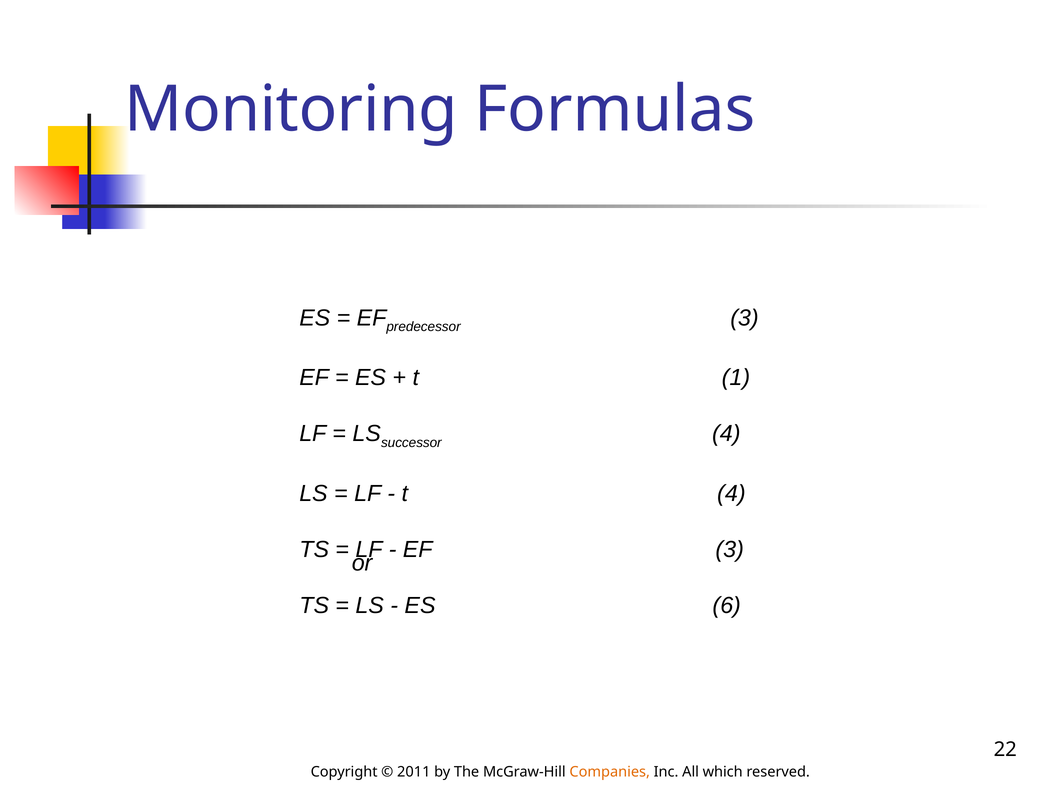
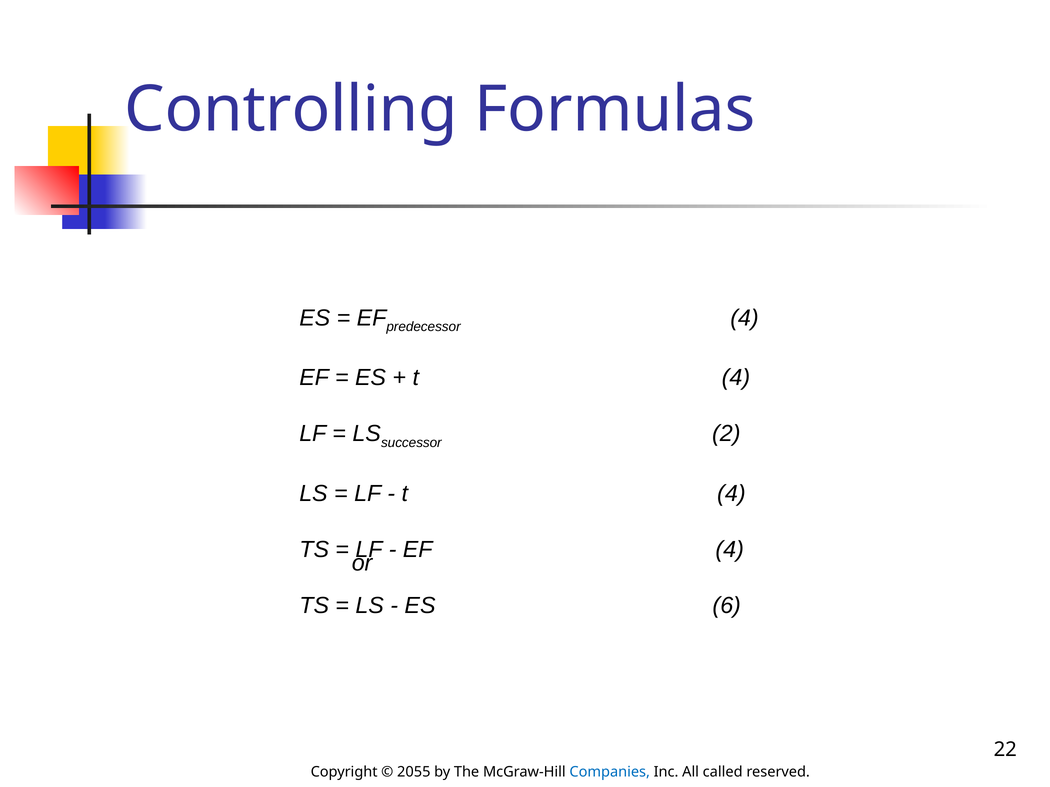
Monitoring: Monitoring -> Controlling
3 at (744, 318): 3 -> 4
1 at (736, 378): 1 -> 4
4 at (726, 434): 4 -> 2
EF 3: 3 -> 4
2011: 2011 -> 2055
Companies colour: orange -> blue
which: which -> called
